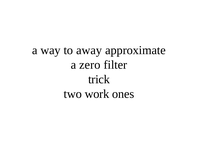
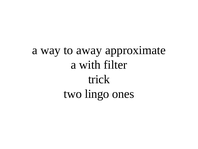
zero: zero -> with
work: work -> lingo
